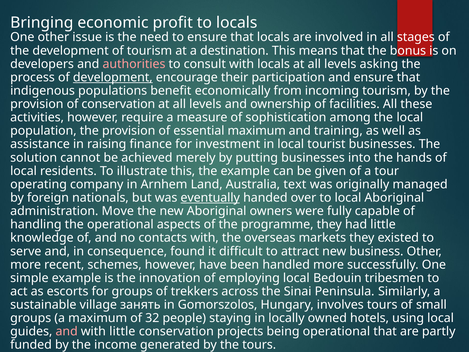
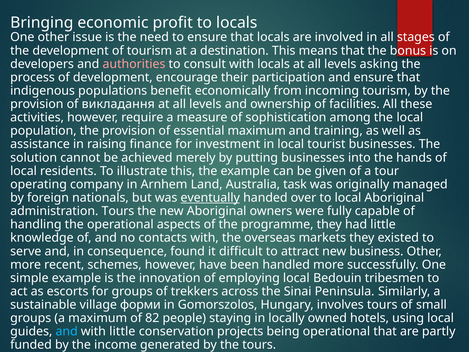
development at (113, 77) underline: present -> none
of conservation: conservation -> викладання
text: text -> task
administration Move: Move -> Tours
занять: занять -> форми
32: 32 -> 82
and at (67, 331) colour: pink -> light blue
